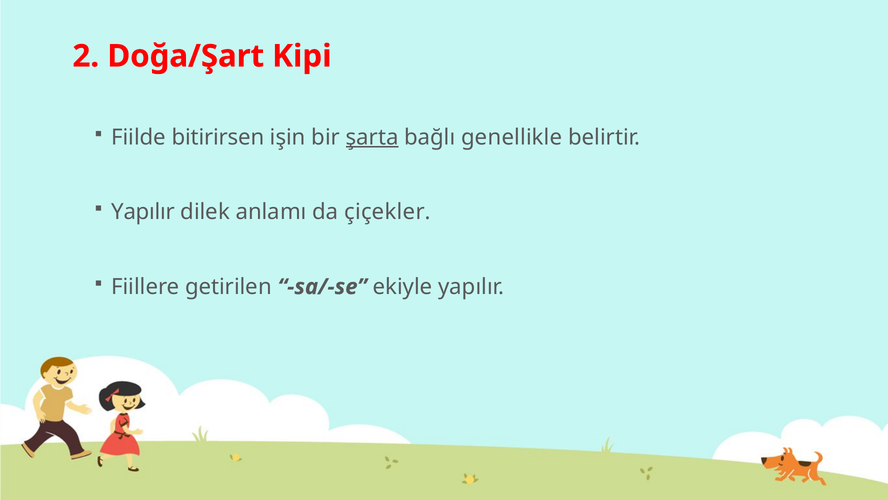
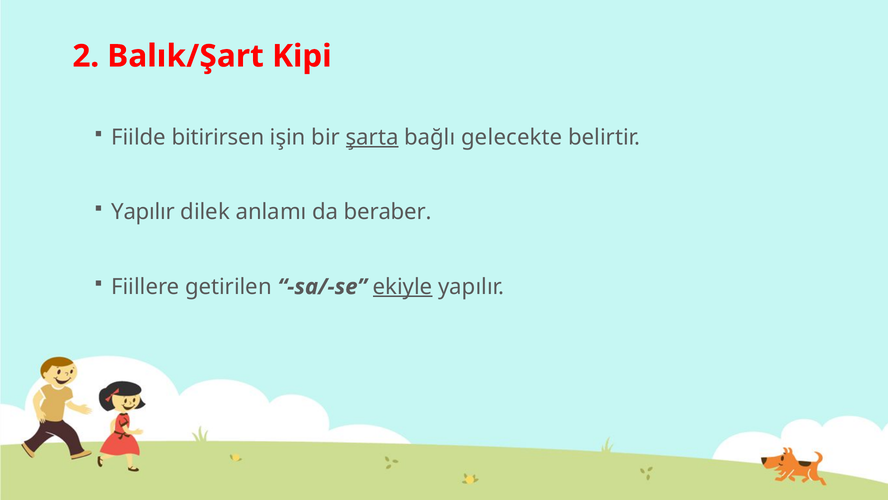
Doğa/Şart: Doğa/Şart -> Balık/Şart
genellikle: genellikle -> gelecekte
çiçekler: çiçekler -> beraber
ekiyle underline: none -> present
